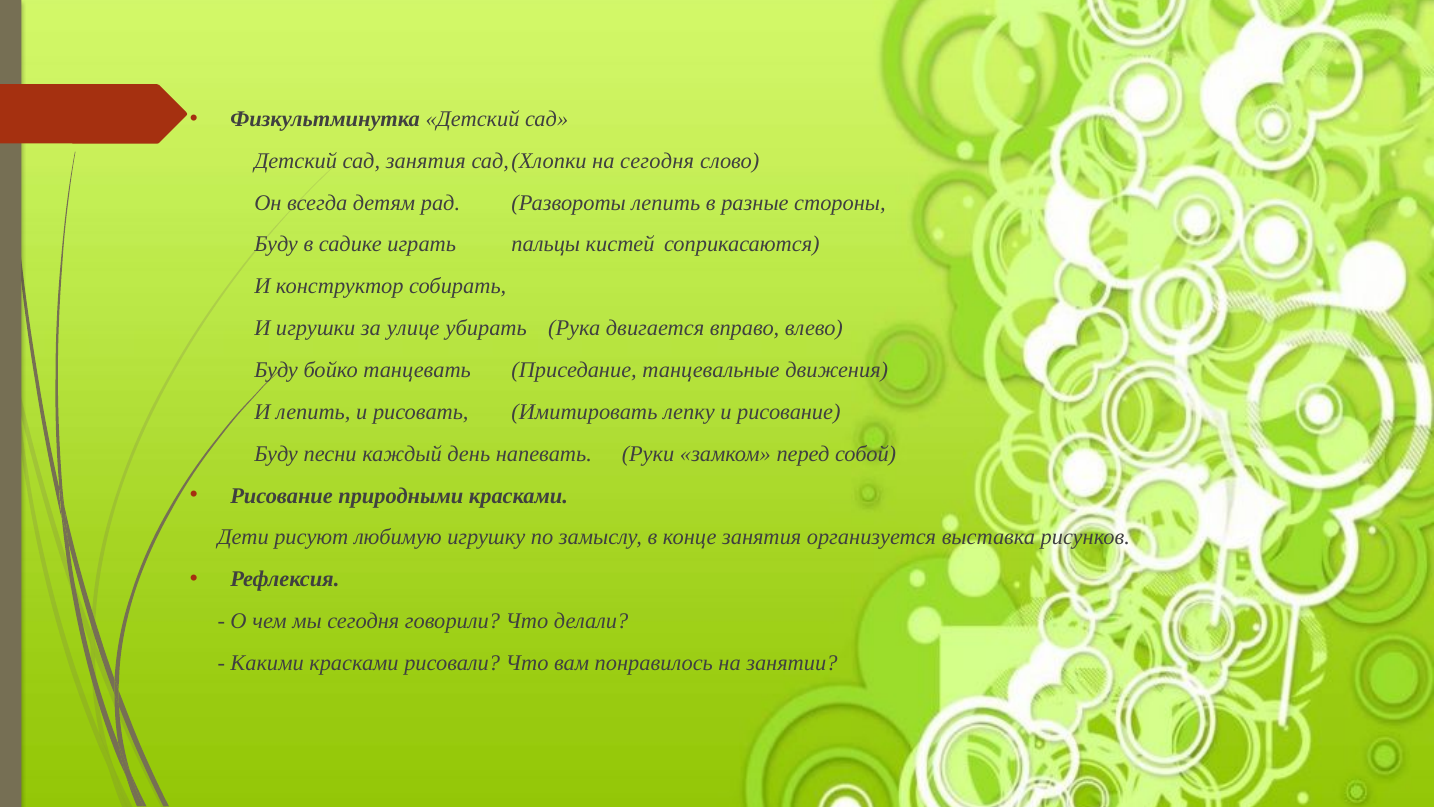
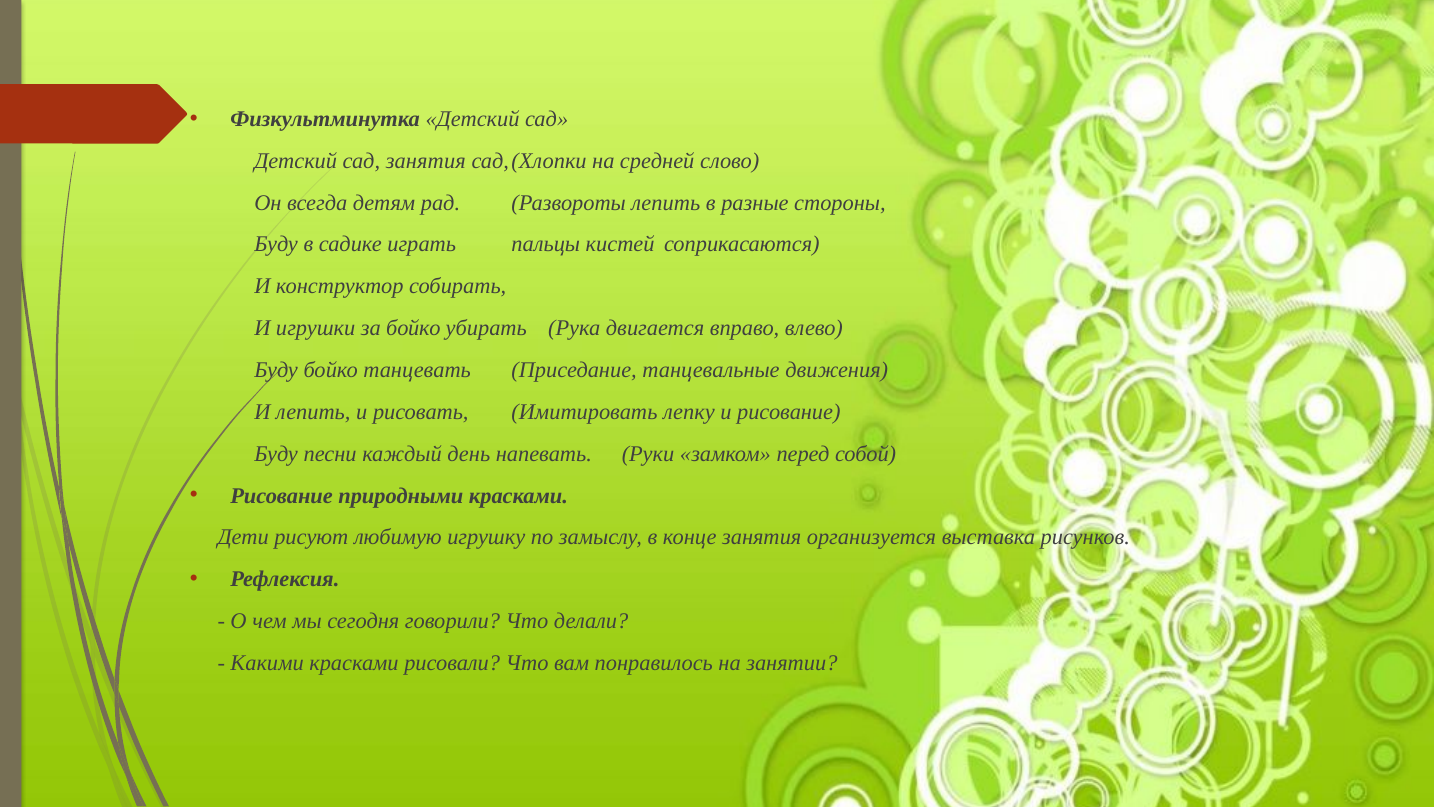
на сегодня: сегодня -> средней
за улице: улице -> бойко
